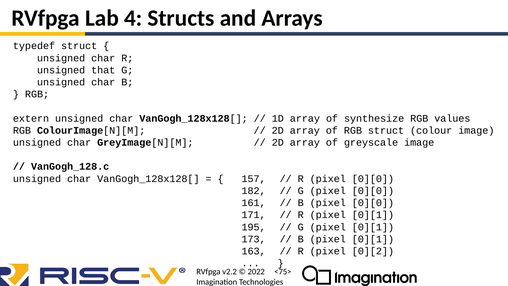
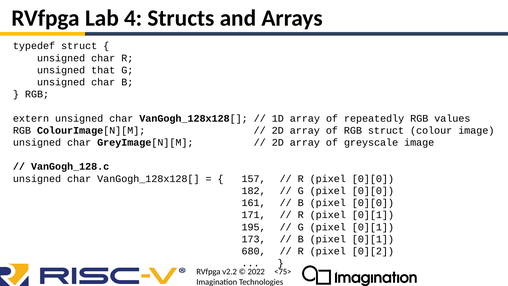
synthesize: synthesize -> repeatedly
163: 163 -> 680
